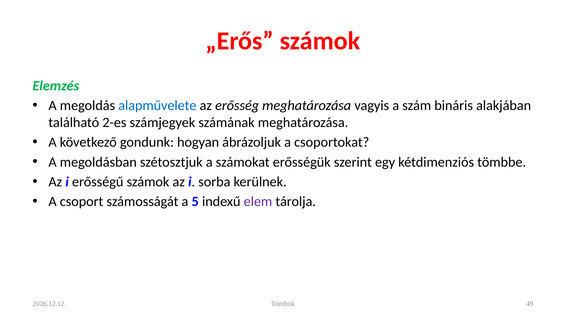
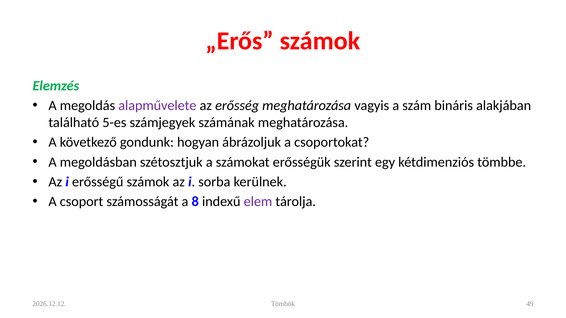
alapművelete colour: blue -> purple
2-es: 2-es -> 5-es
5: 5 -> 8
